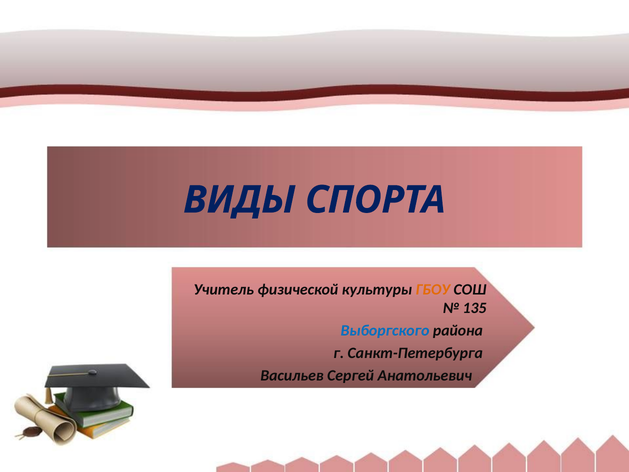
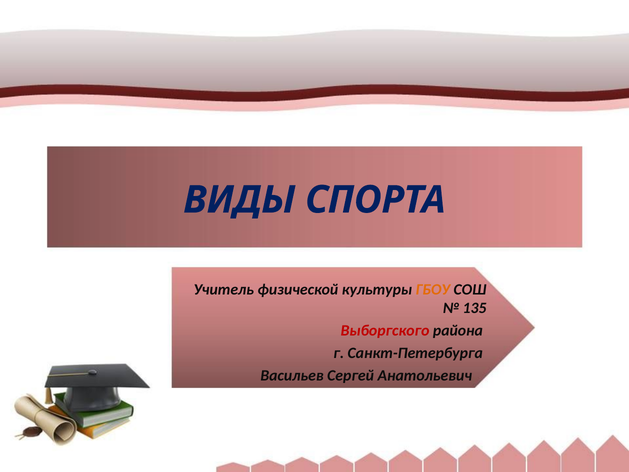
Выборгского colour: blue -> red
